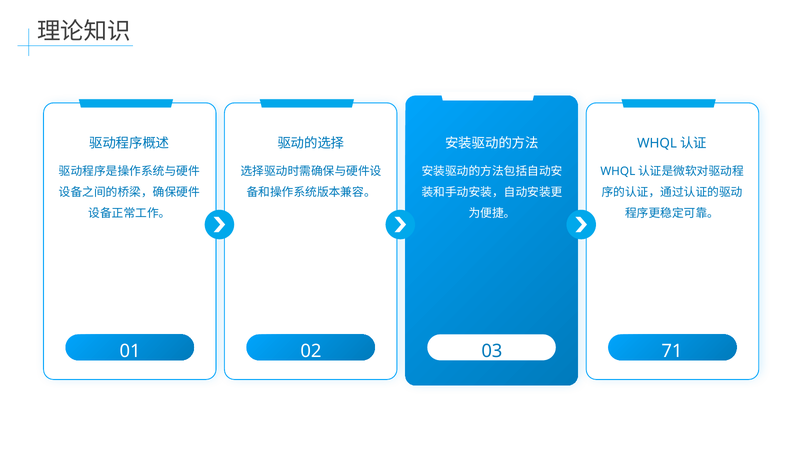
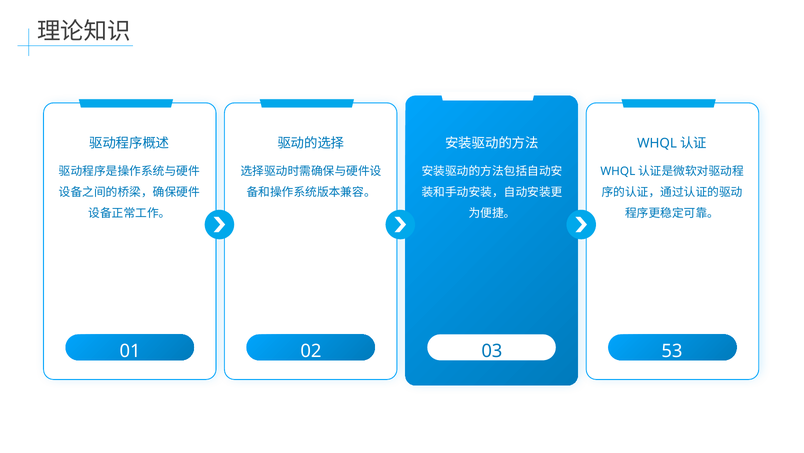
71: 71 -> 53
